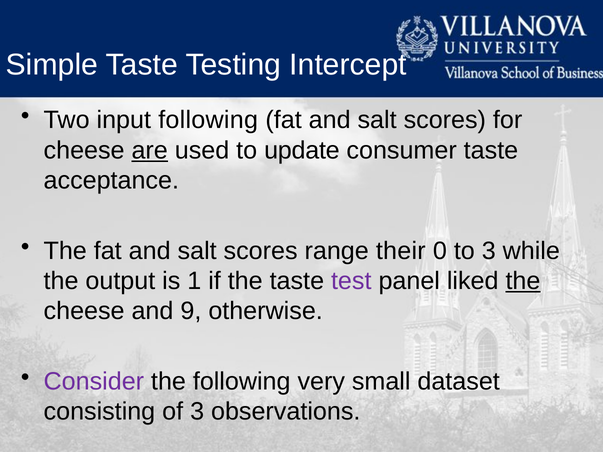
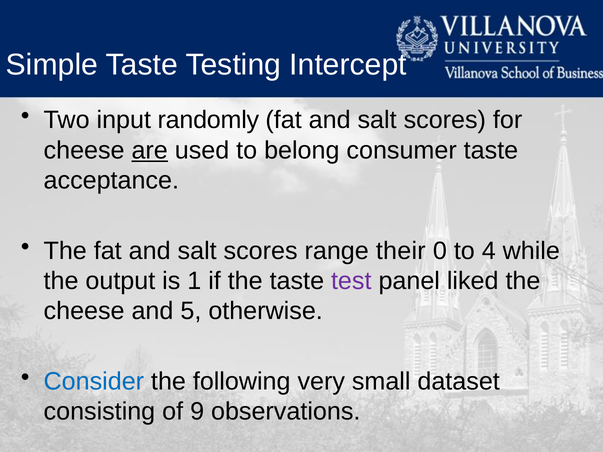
input following: following -> randomly
update: update -> belong
to 3: 3 -> 4
the at (523, 281) underline: present -> none
9: 9 -> 5
Consider colour: purple -> blue
of 3: 3 -> 9
